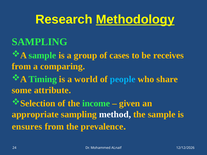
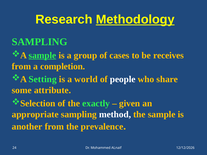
sample at (42, 55) underline: none -> present
comparing: comparing -> completion
Timing: Timing -> Setting
people colour: light blue -> white
income: income -> exactly
ensures: ensures -> another
